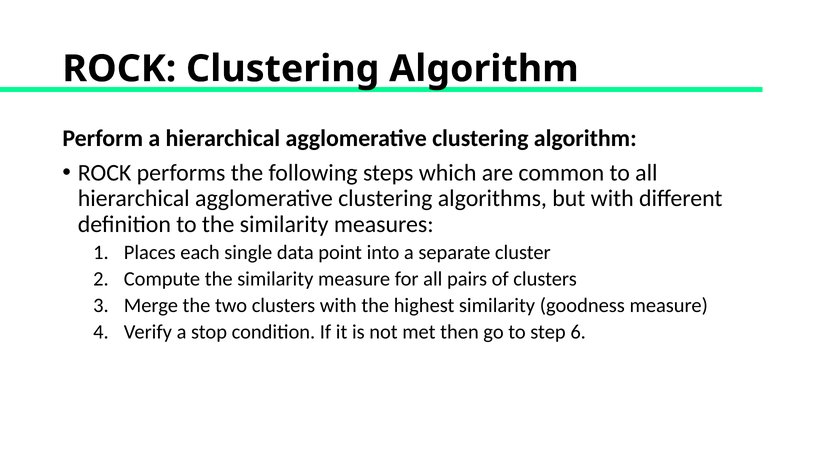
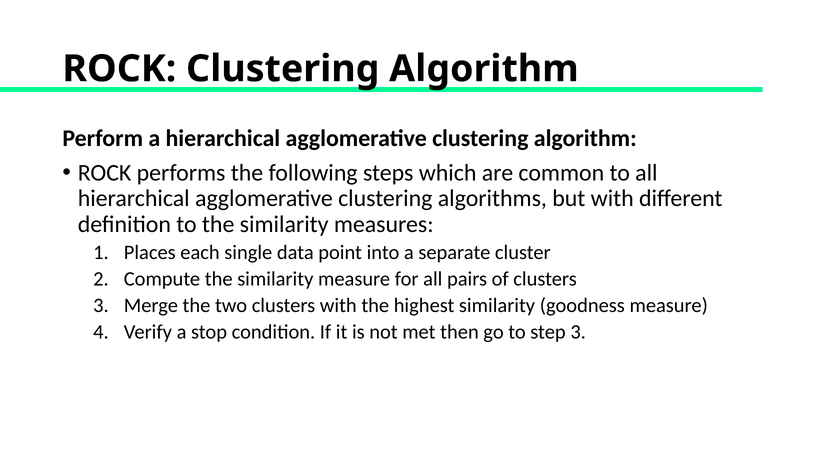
step 6: 6 -> 3
